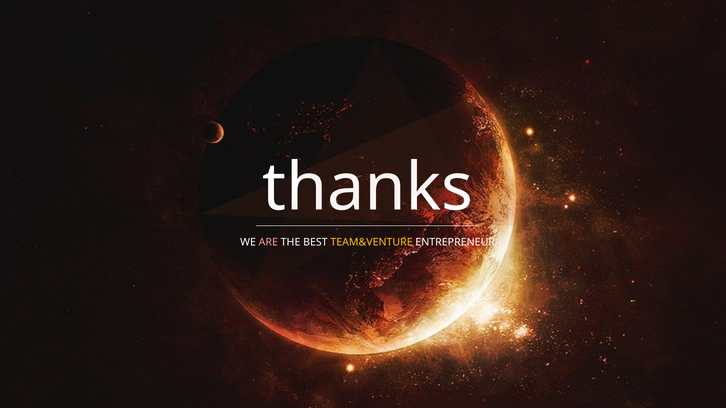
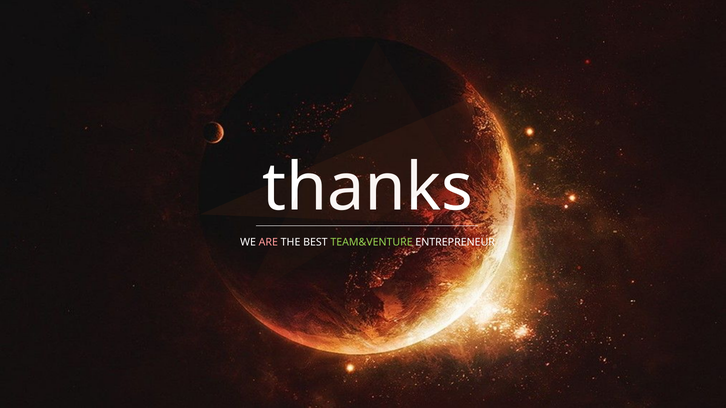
TEAM&VENTURE colour: yellow -> light green
